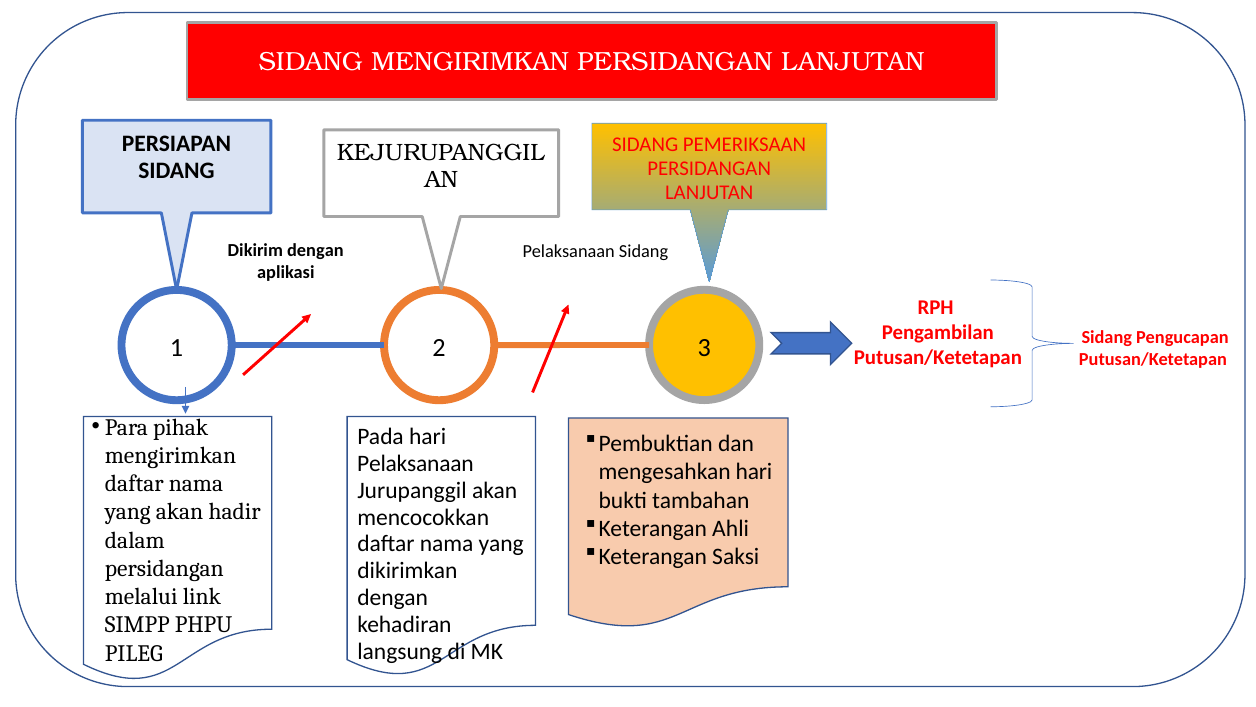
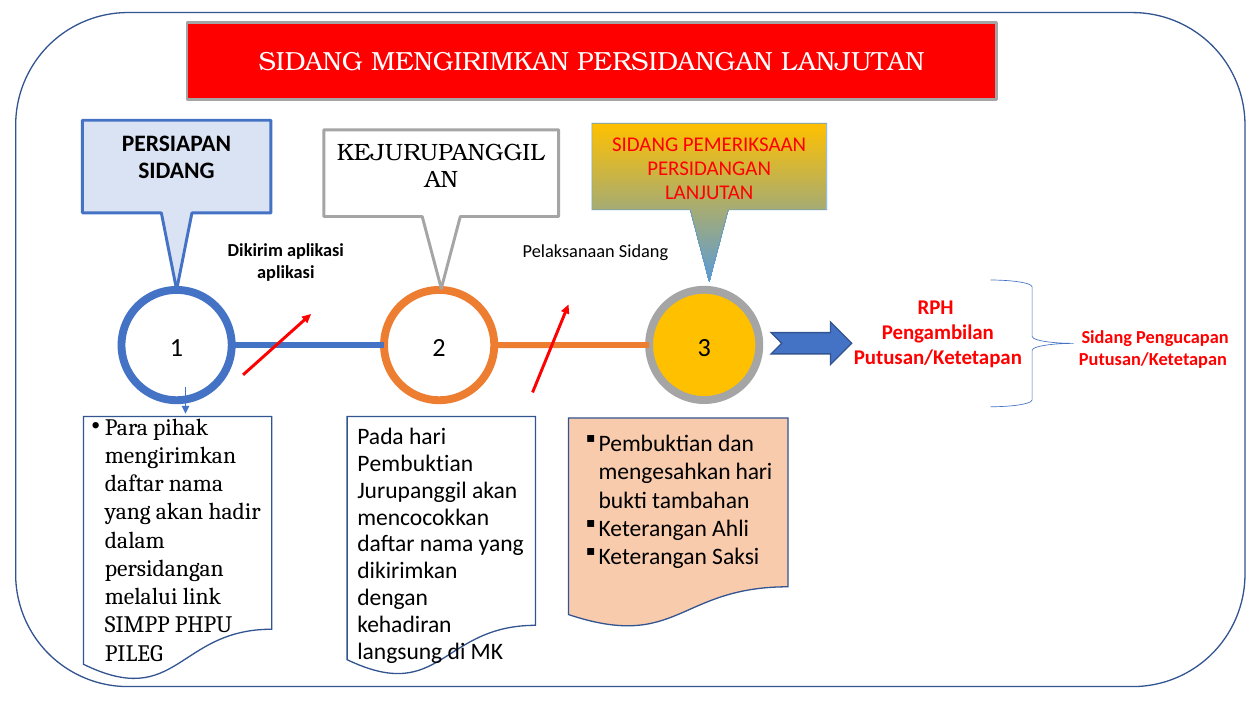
Dikirim dengan: dengan -> aplikasi
Pelaksanaan at (415, 463): Pelaksanaan -> Pembuktian
